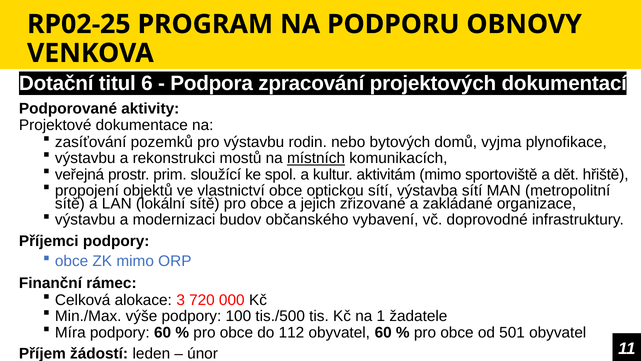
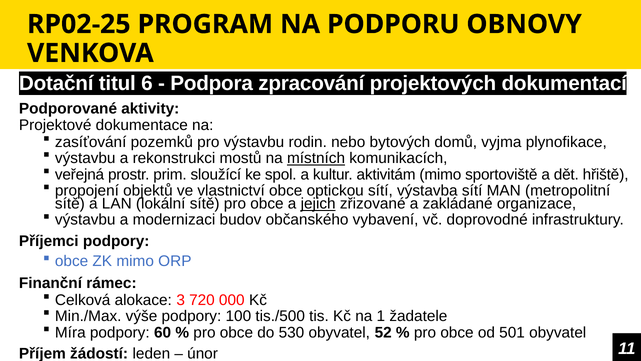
jejich underline: none -> present
112: 112 -> 530
obyvatel 60: 60 -> 52
